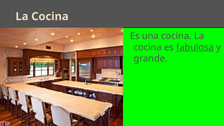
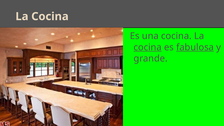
cocina at (148, 47) underline: none -> present
